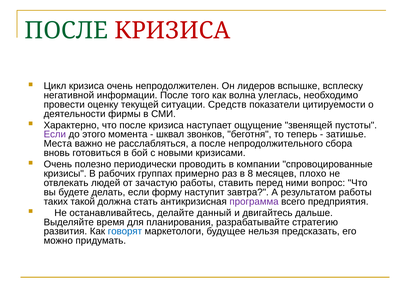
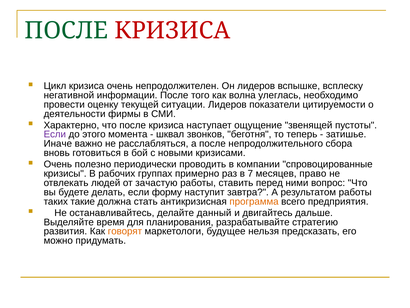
ситуации Средств: Средств -> Лидеров
Места: Места -> Иначе
8: 8 -> 7
плохо: плохо -> право
такой: такой -> такие
программа colour: purple -> orange
говорят colour: blue -> orange
